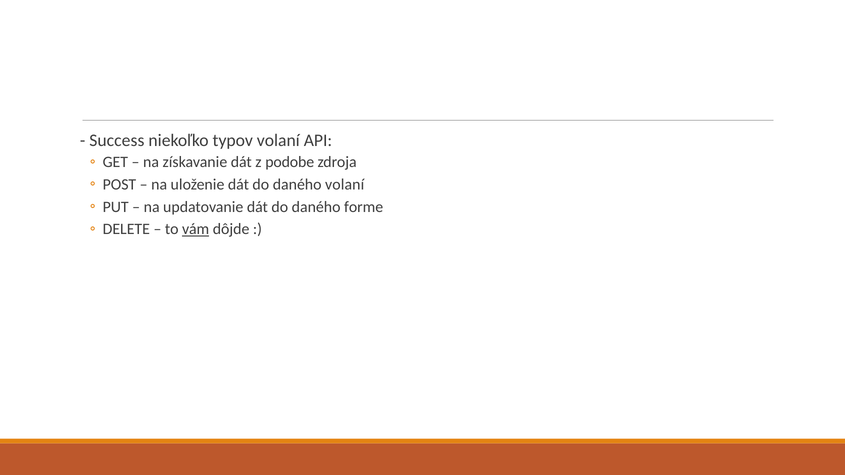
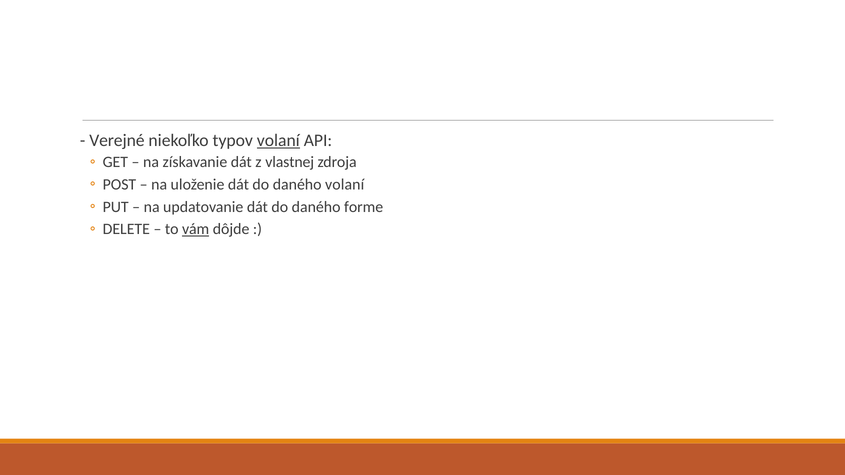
Success: Success -> Verejné
volaní at (278, 140) underline: none -> present
podobe: podobe -> vlastnej
